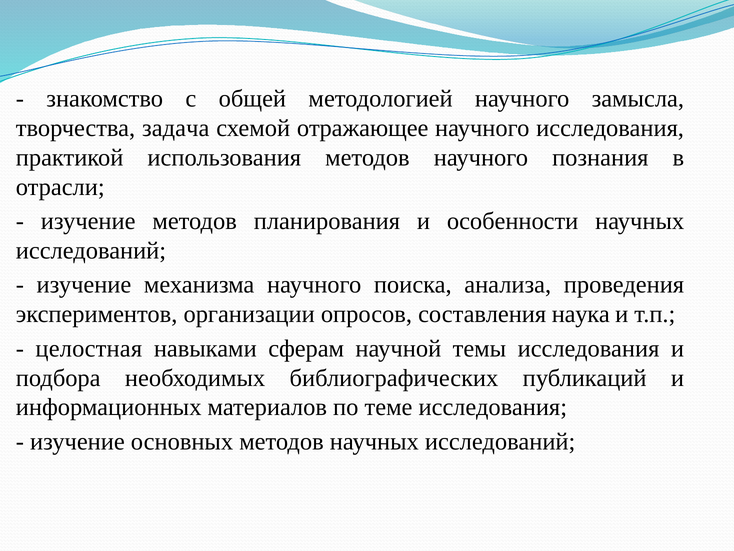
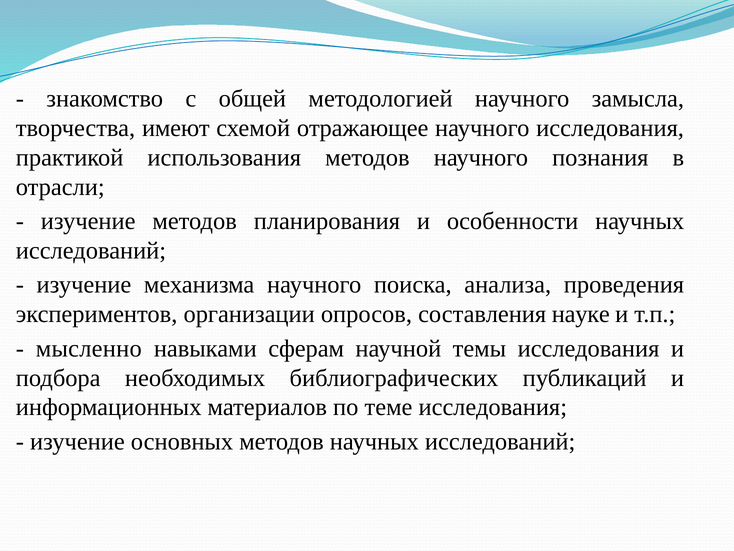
задача: задача -> имеют
наука: наука -> науке
целостная: целостная -> мысленно
